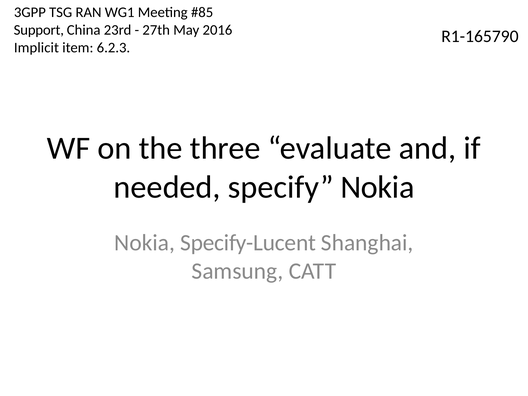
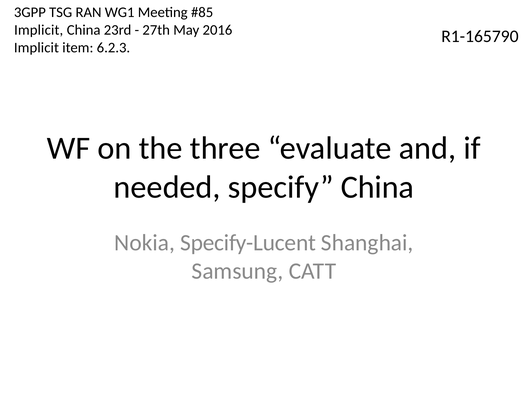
Support at (39, 30): Support -> Implicit
specify Nokia: Nokia -> China
